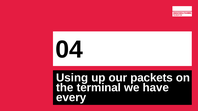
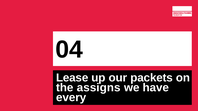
Using: Using -> Lease
terminal: terminal -> assigns
